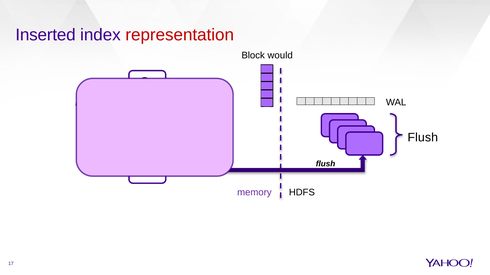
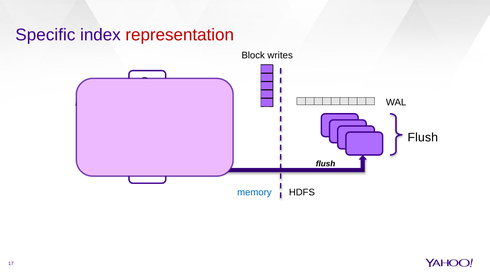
Inserted: Inserted -> Specific
would: would -> writes
memory colour: purple -> blue
